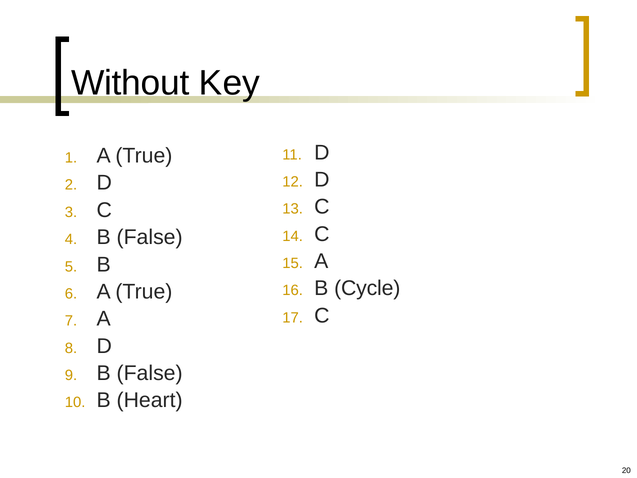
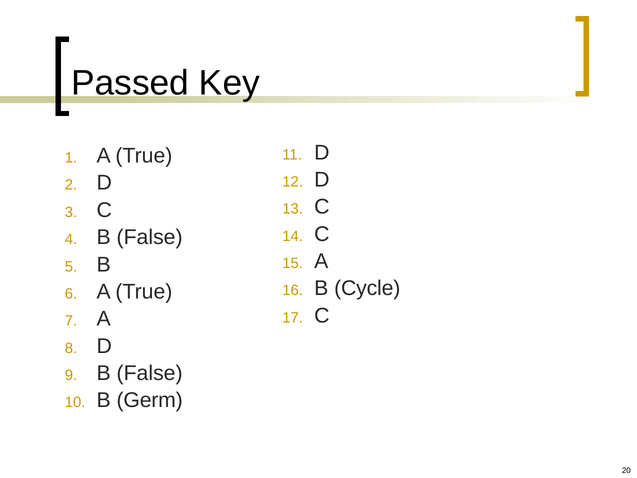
Without: Without -> Passed
Heart: Heart -> Germ
